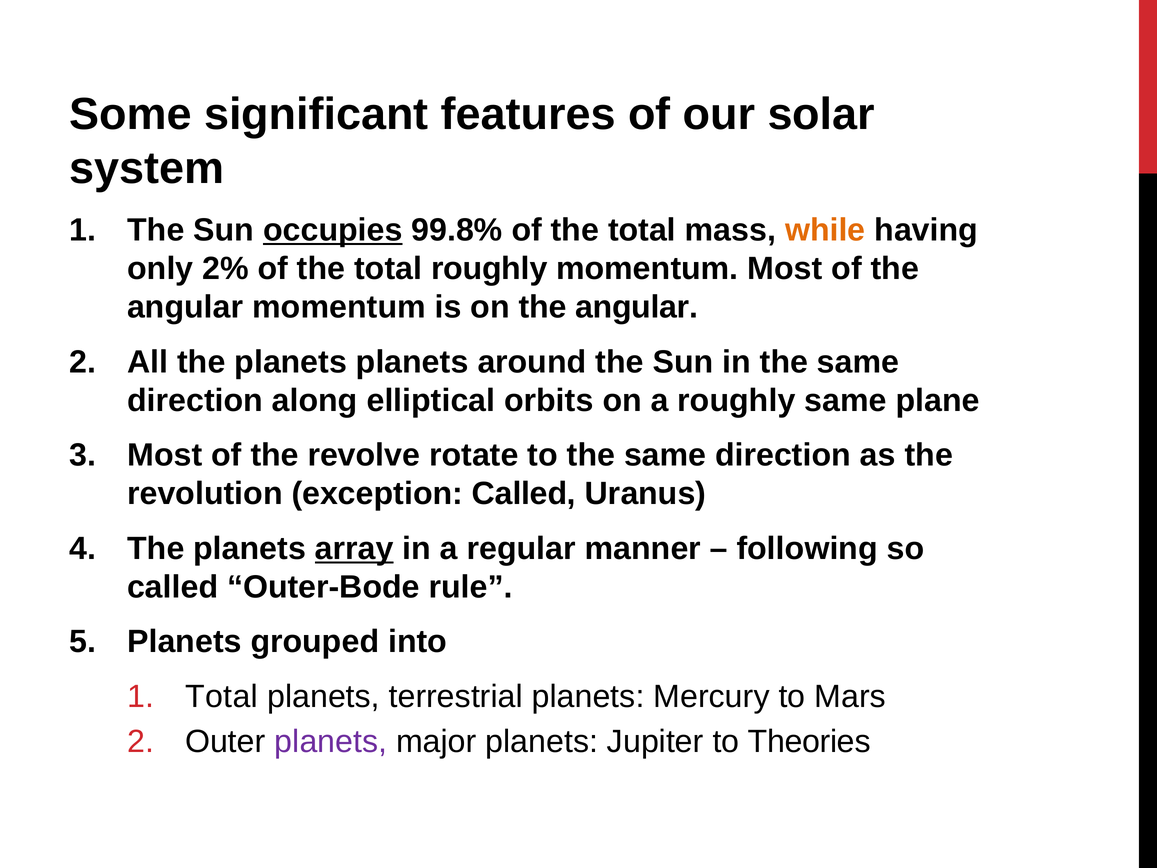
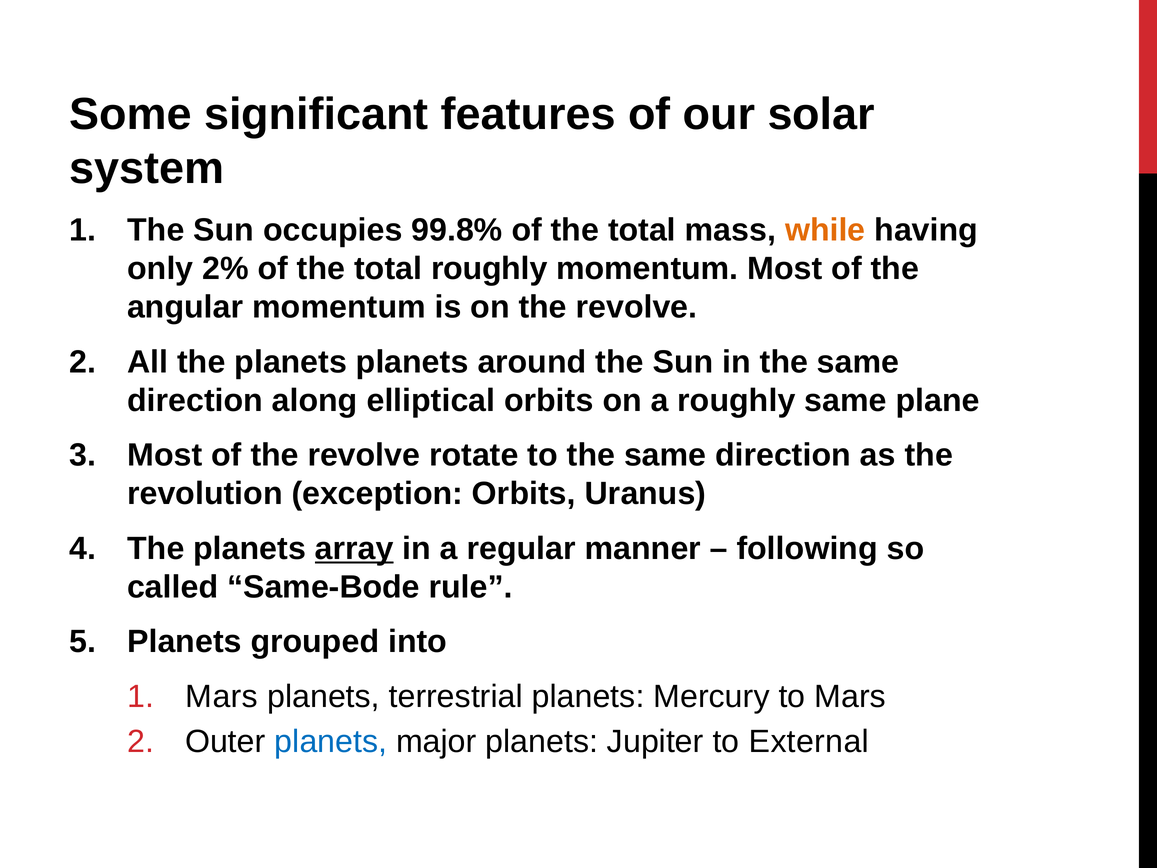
occupies underline: present -> none
on the angular: angular -> revolve
exception Called: Called -> Orbits
Outer-Bode: Outer-Bode -> Same-Bode
Total at (222, 696): Total -> Mars
planets at (331, 741) colour: purple -> blue
Theories: Theories -> External
